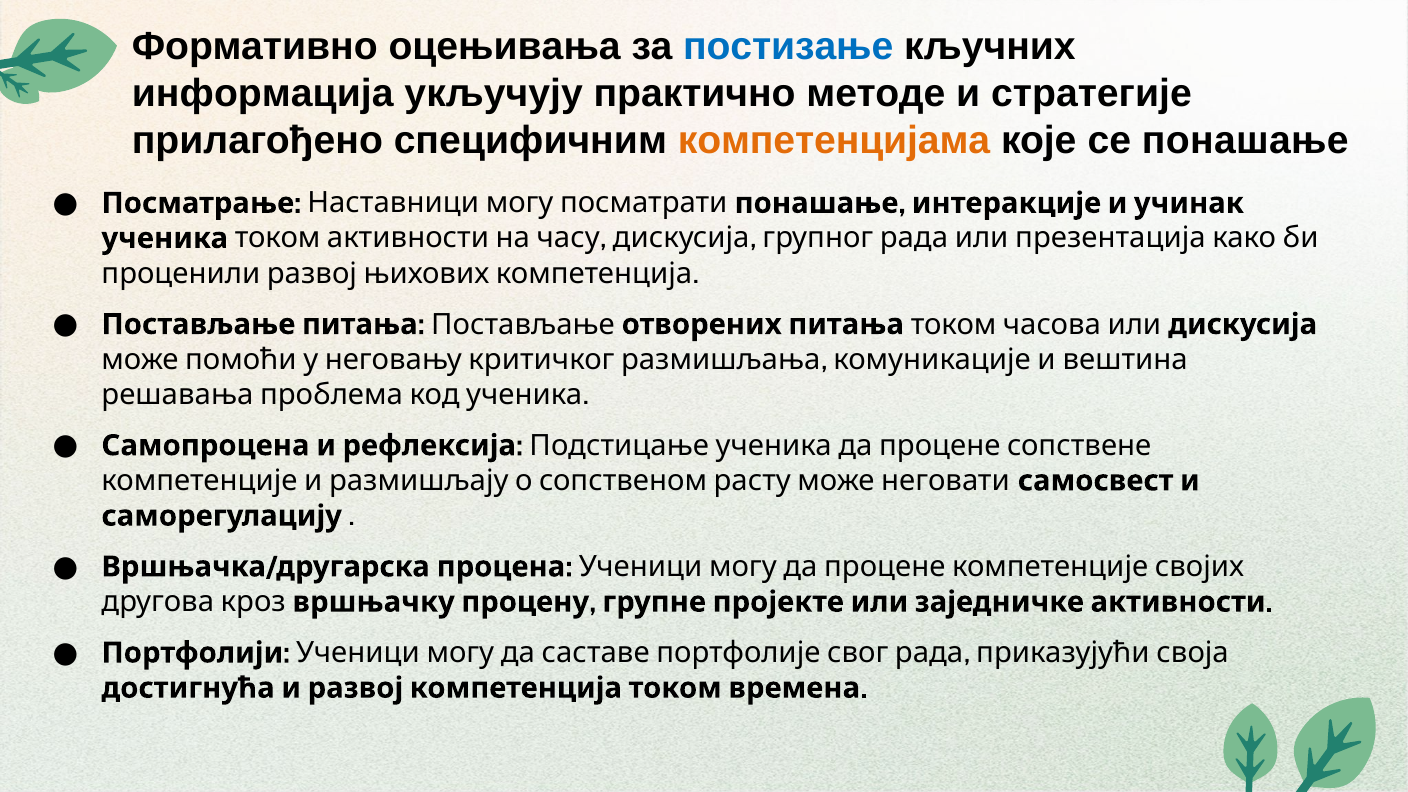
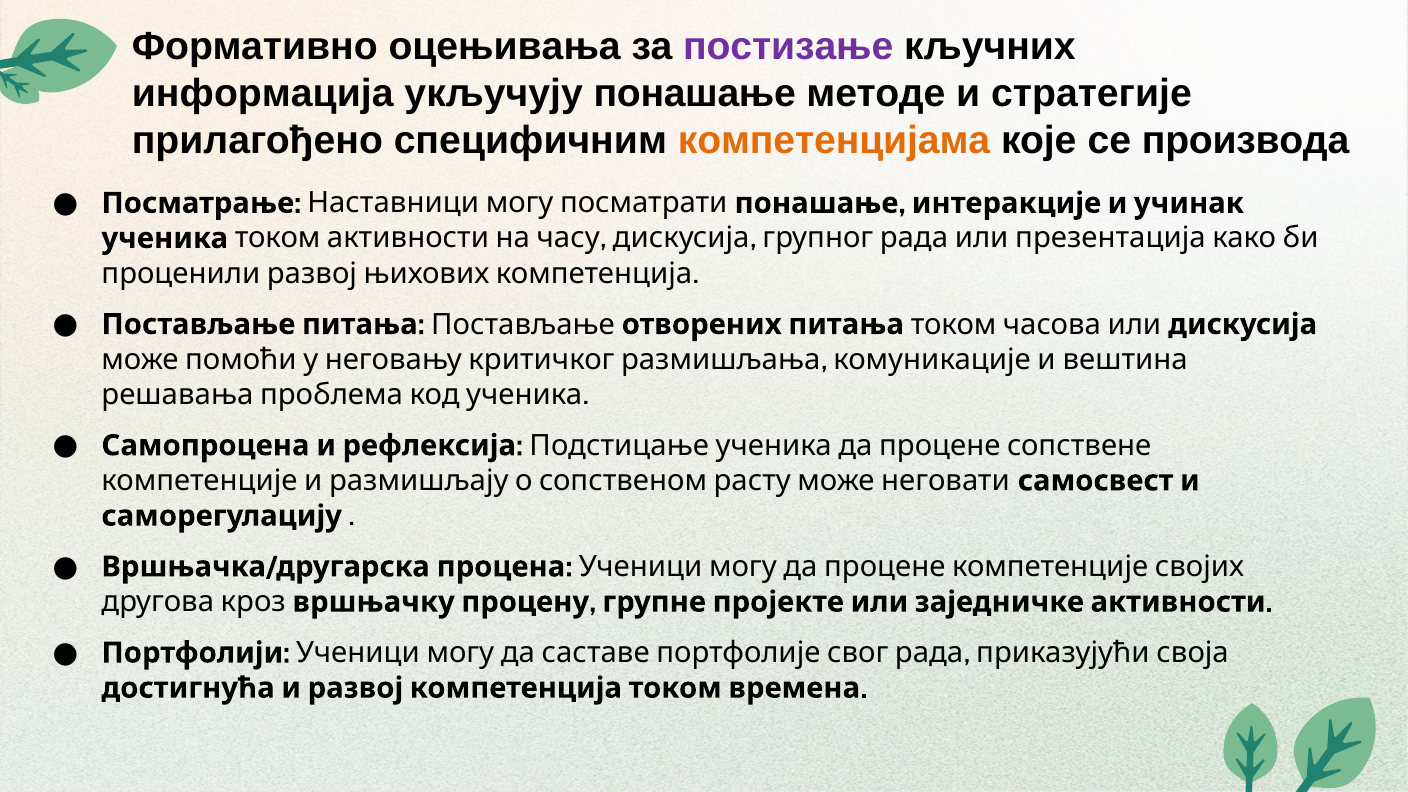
постизање colour: blue -> purple
укључују практично: практично -> понашање
се понашање: понашање -> производа
